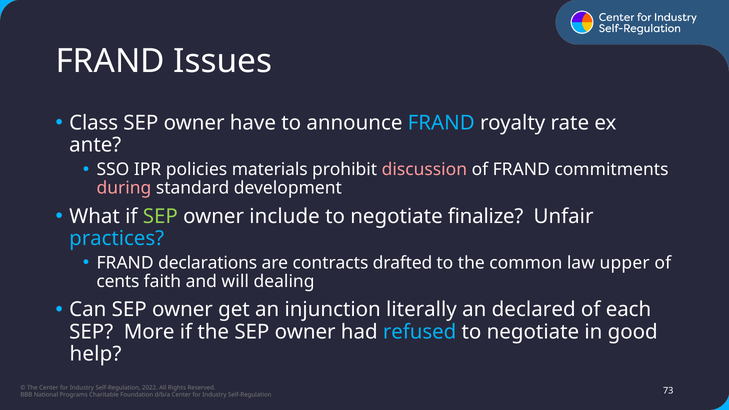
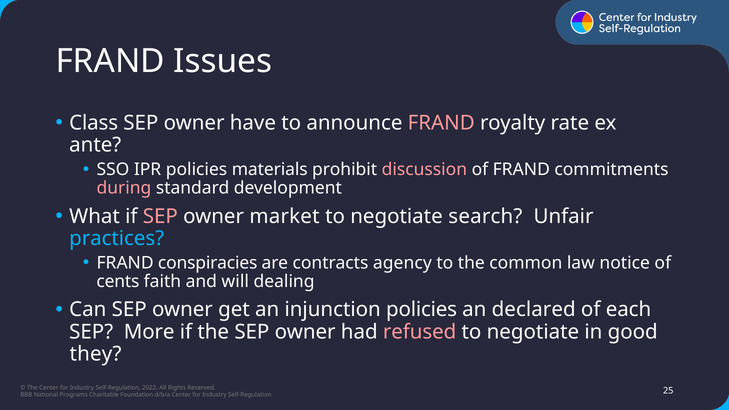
FRAND at (441, 123) colour: light blue -> pink
SEP at (160, 216) colour: light green -> pink
include: include -> market
finalize: finalize -> search
declarations: declarations -> conspiracies
drafted: drafted -> agency
upper: upper -> notice
injunction literally: literally -> policies
refused colour: light blue -> pink
help: help -> they
73: 73 -> 25
